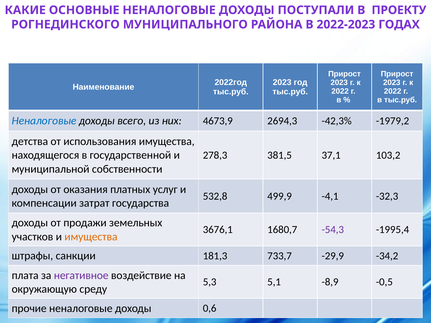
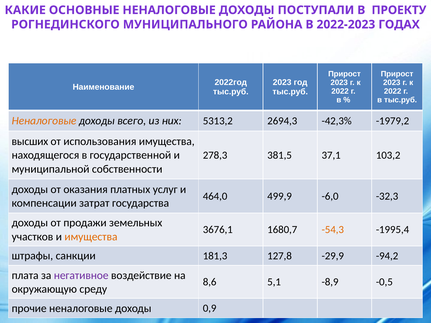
Неналоговые at (44, 121) colour: blue -> orange
4673,9: 4673,9 -> 5313,2
детства: детства -> высших
532,8: 532,8 -> 464,0
-4,1: -4,1 -> -6,0
-54,3 colour: purple -> orange
733,7: 733,7 -> 127,8
-34,2: -34,2 -> -94,2
5,3: 5,3 -> 8,6
0,6: 0,6 -> 0,9
